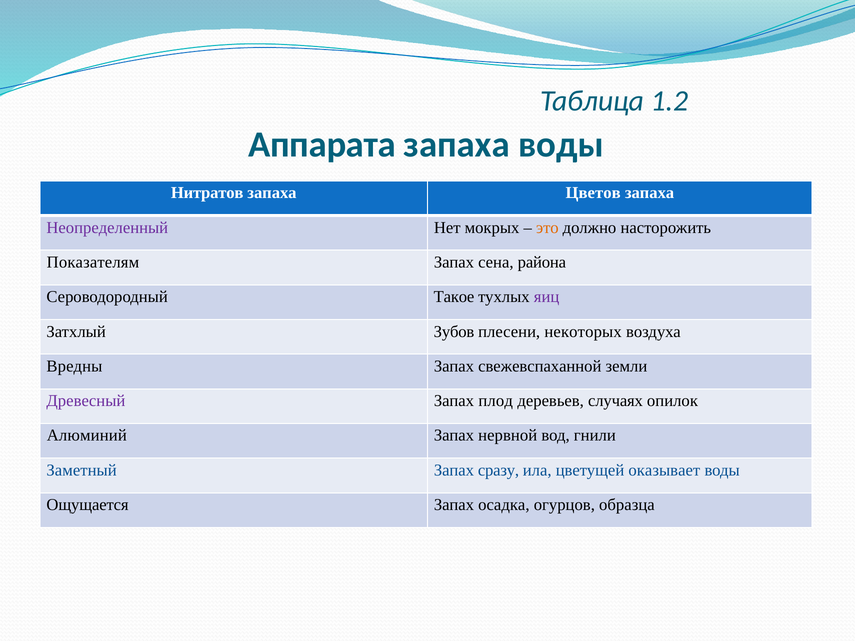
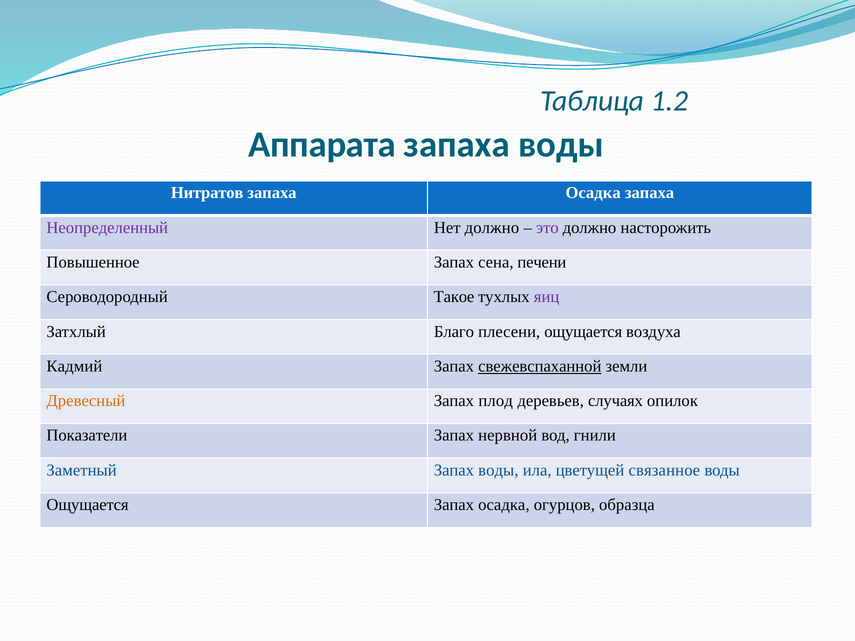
запаха Цветов: Цветов -> Осадка
Нет мокрых: мокрых -> должно
это colour: orange -> purple
Показателям: Показателям -> Повышенное
района: района -> печени
Зубов: Зубов -> Благо
плесени некоторых: некоторых -> ощущается
Вредны: Вредны -> Кадмий
свежевспаханной underline: none -> present
Древесный colour: purple -> orange
Алюминий: Алюминий -> Показатели
Запах сразу: сразу -> воды
оказывает: оказывает -> связанное
